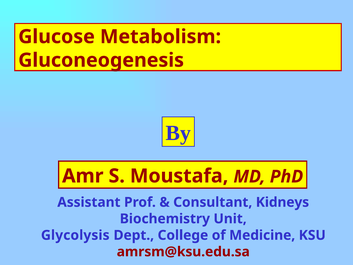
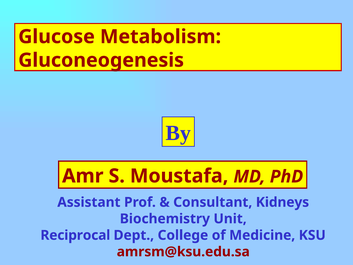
Glycolysis: Glycolysis -> Reciprocal
